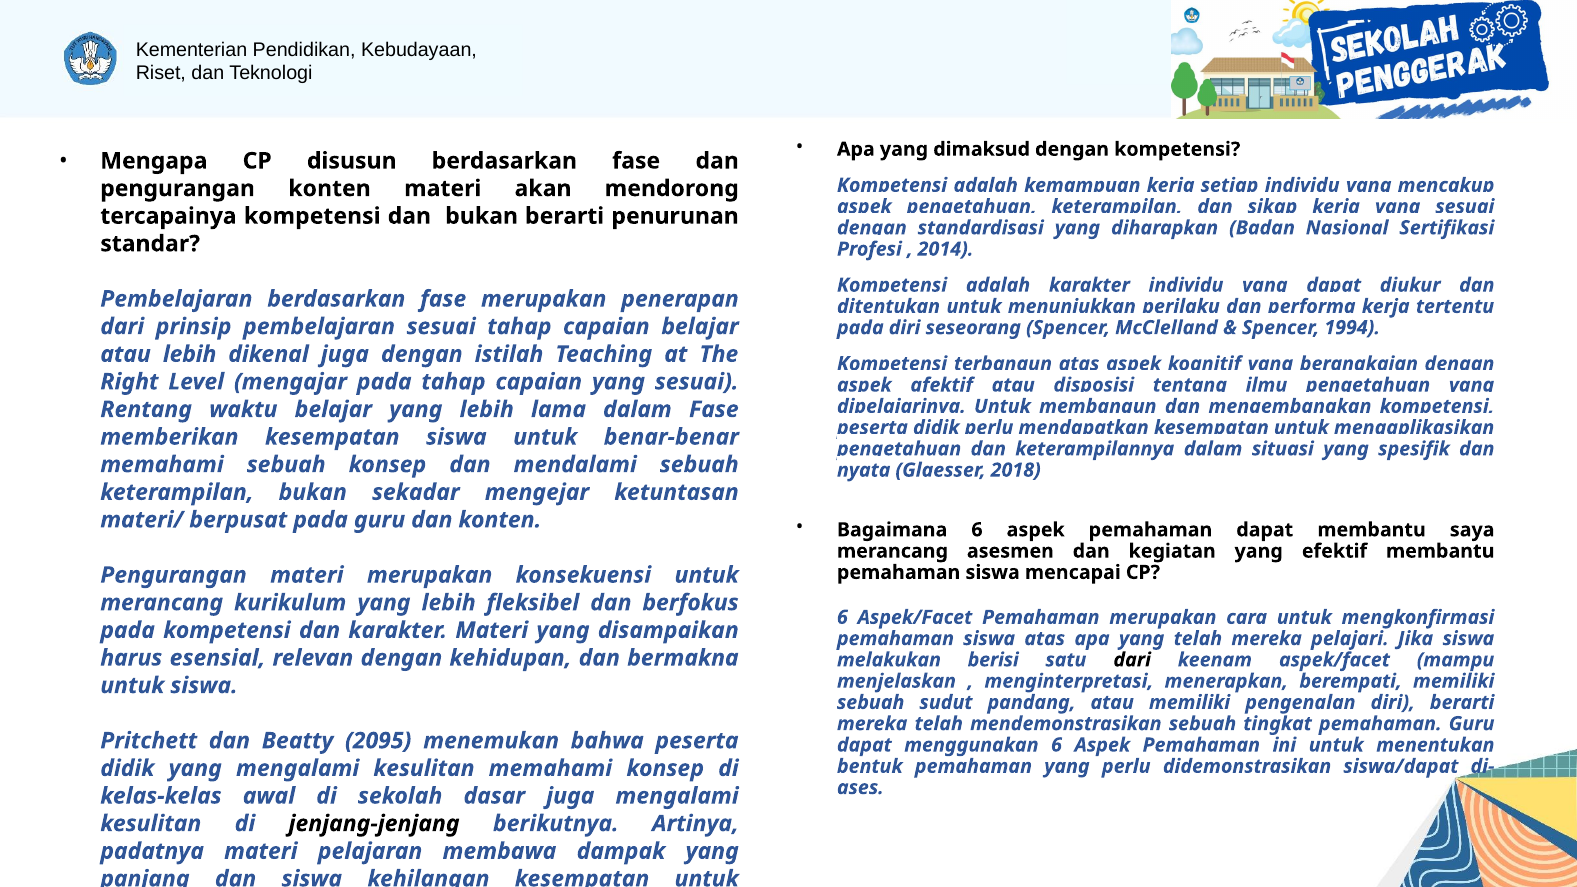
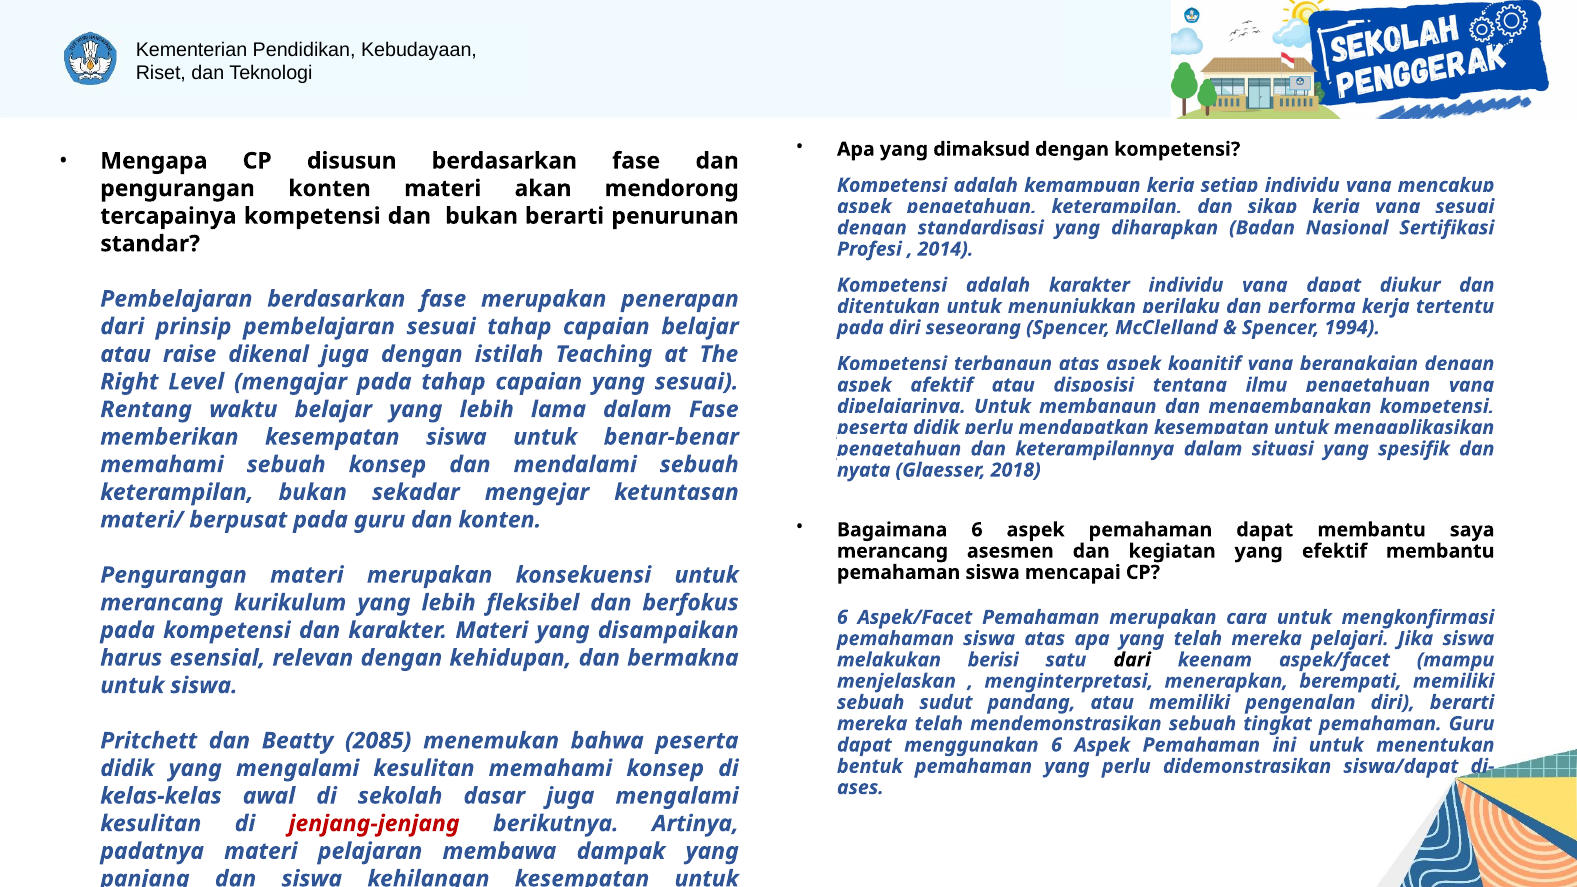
atau lebih: lebih -> raise
2095: 2095 -> 2085
jenjang-jenjang colour: black -> red
